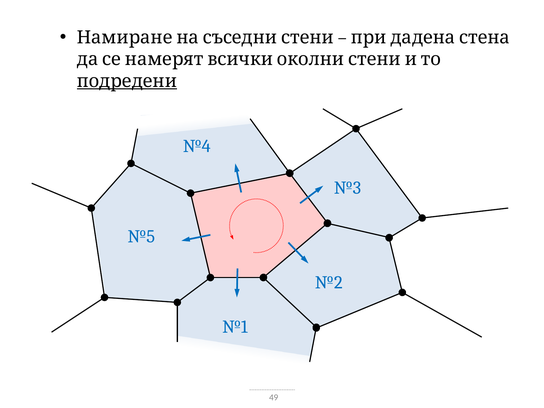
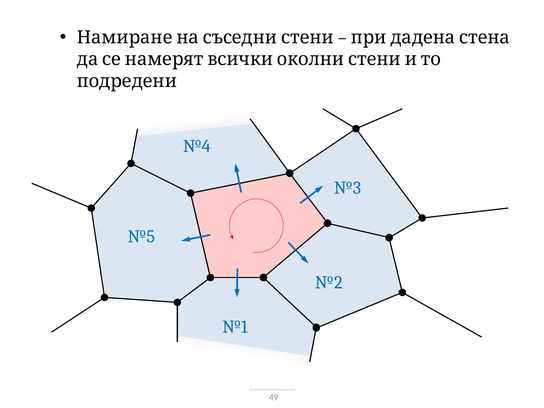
подредени underline: present -> none
